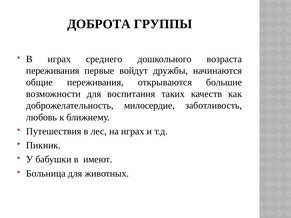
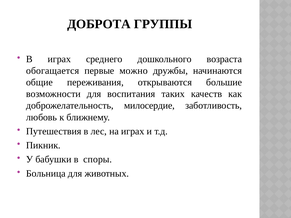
переживания at (53, 71): переживания -> обогащается
войдут: войдут -> можно
имеют: имеют -> споры
